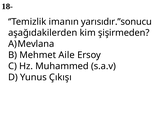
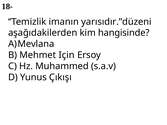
yarısıdır.’’sonucu: yarısıdır.’’sonucu -> yarısıdır.’’düzeni
şişirmeden: şişirmeden -> hangisinde
Aile: Aile -> Için
